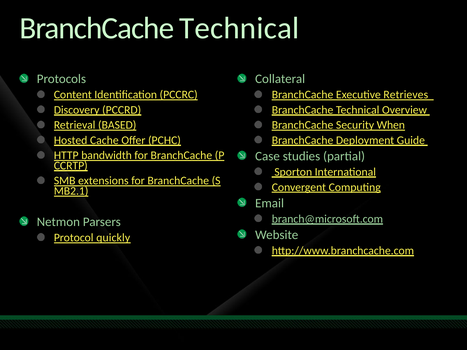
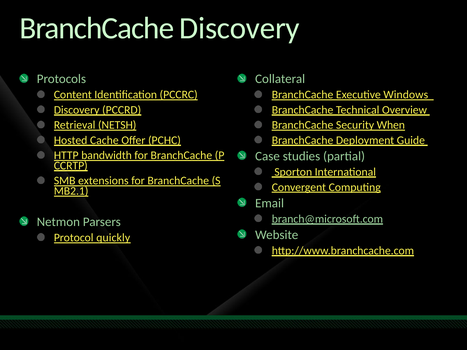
Technical at (239, 28): Technical -> Discovery
Retrieves: Retrieves -> Windows
BASED: BASED -> NETSH
